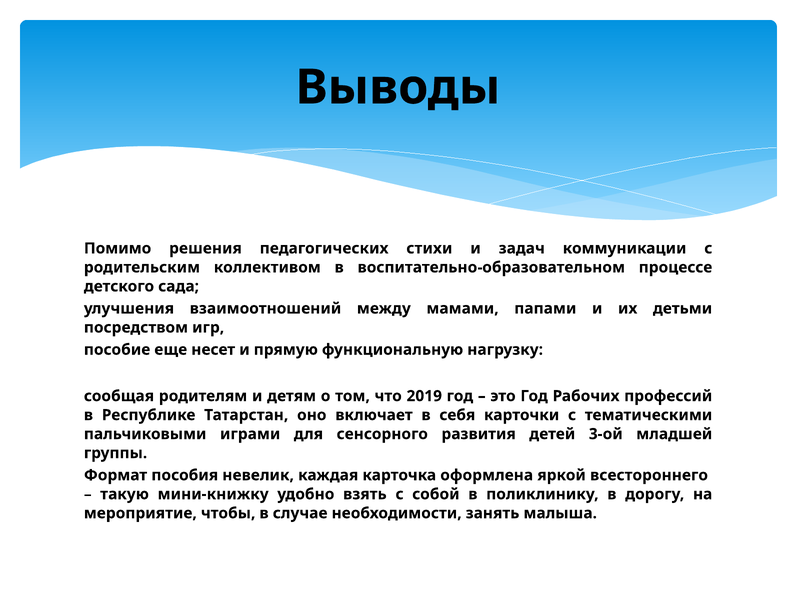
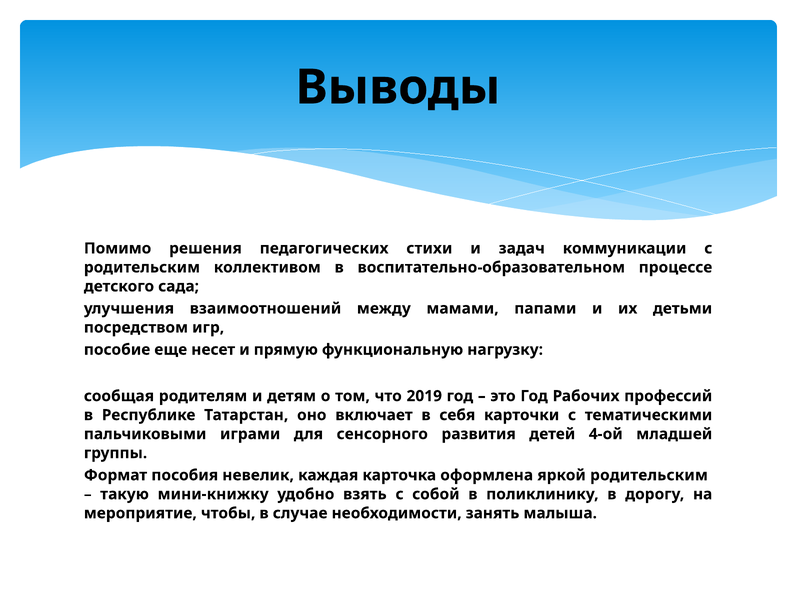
3-ой: 3-ой -> 4-ой
яркой всестороннего: всестороннего -> родительским
